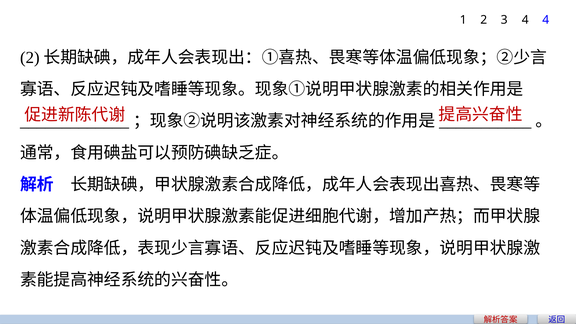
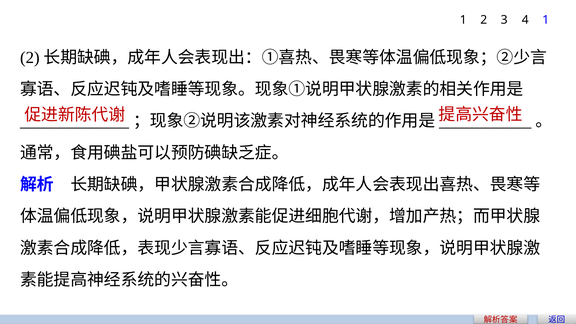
4 4: 4 -> 1
